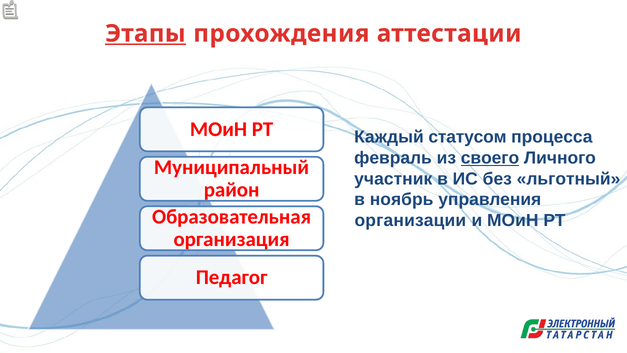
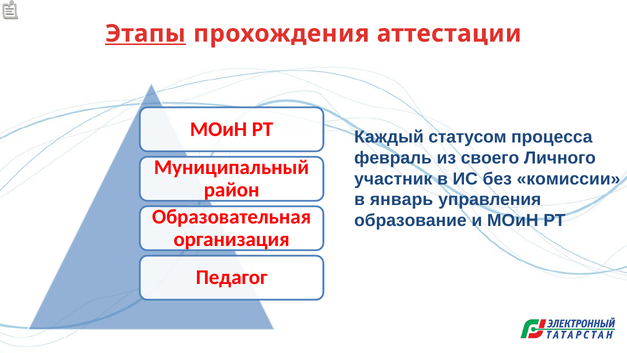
своего underline: present -> none
льготный: льготный -> комиссии
ноябрь: ноябрь -> январь
организации: организации -> образование
